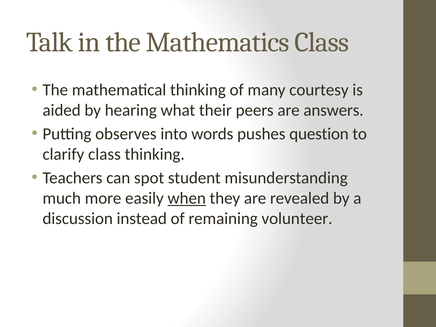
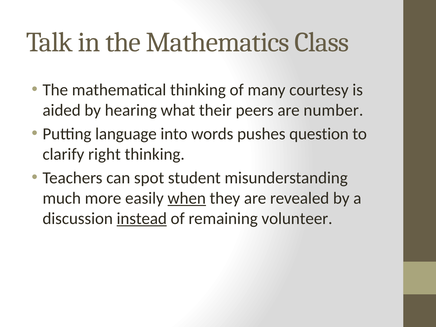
answers: answers -> number
observes: observes -> language
clarify class: class -> right
instead underline: none -> present
